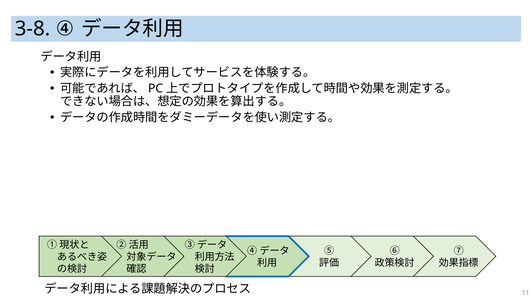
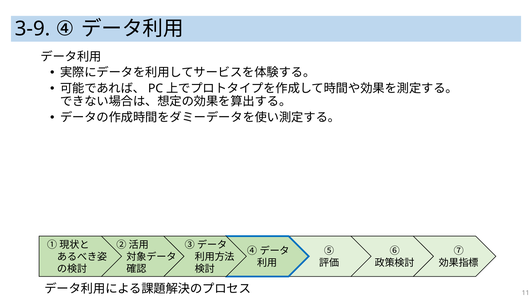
3-8: 3-8 -> 3-9
